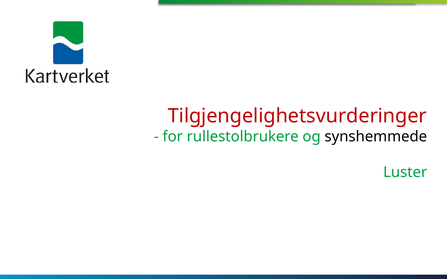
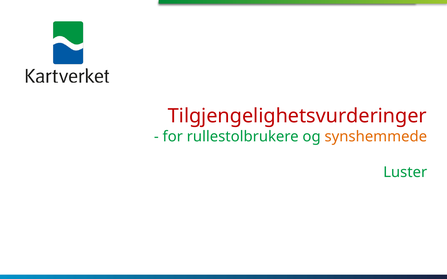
synshemmede colour: black -> orange
